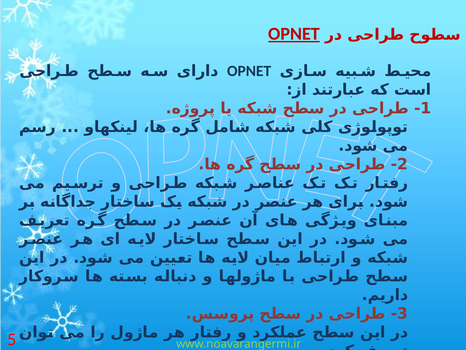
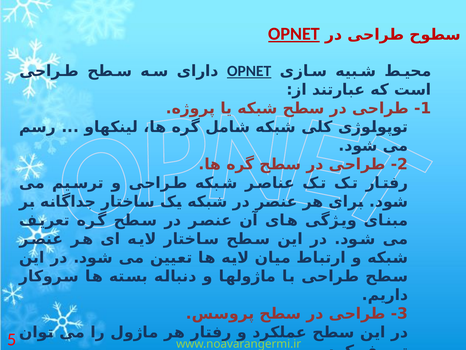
OPNET at (249, 71) underline: none -> present
